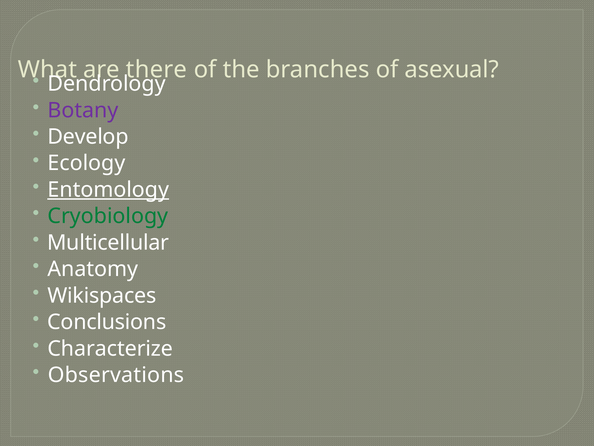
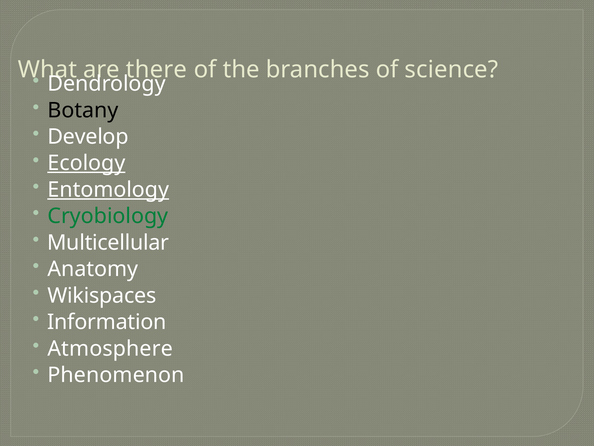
asexual: asexual -> science
Botany colour: purple -> black
Ecology underline: none -> present
Conclusions: Conclusions -> Information
Characterize: Characterize -> Atmosphere
Observations: Observations -> Phenomenon
